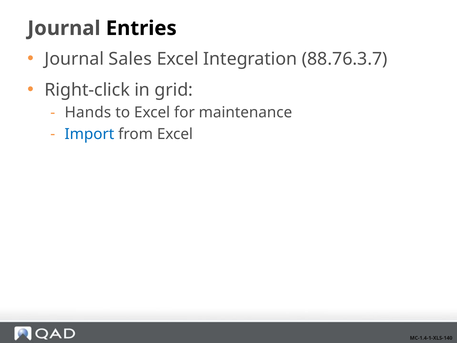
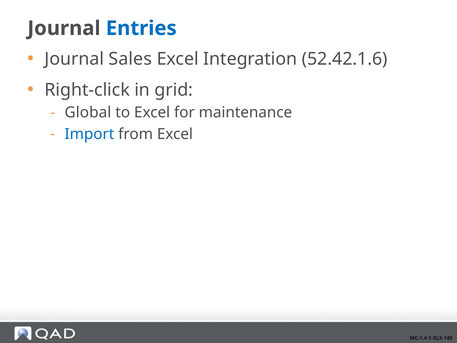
Entries colour: black -> blue
88.76.3.7: 88.76.3.7 -> 52.42.1.6
Hands: Hands -> Global
